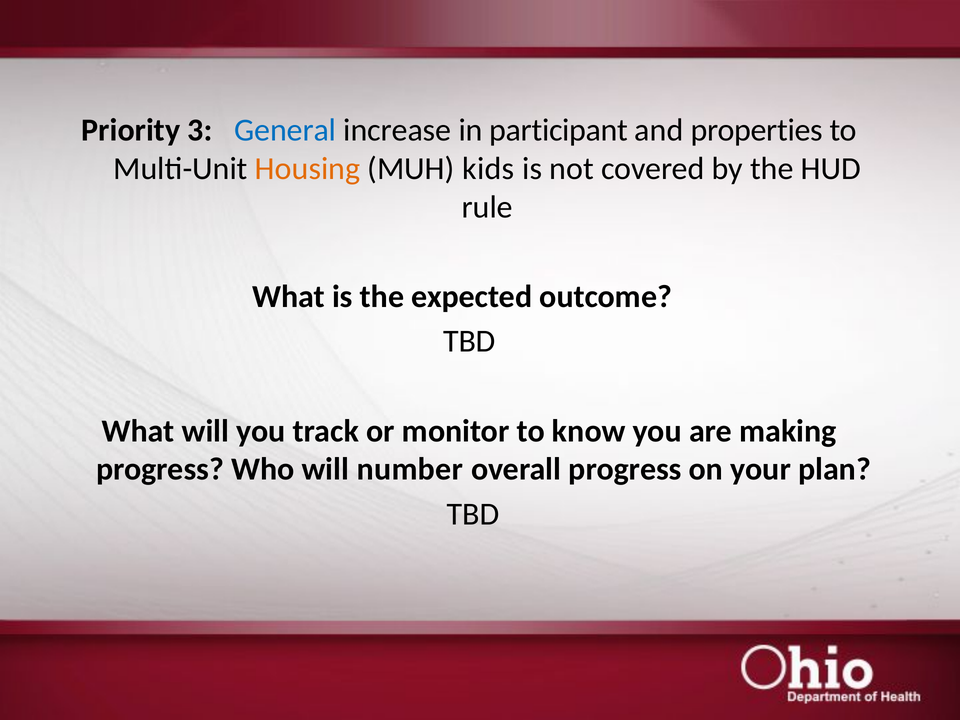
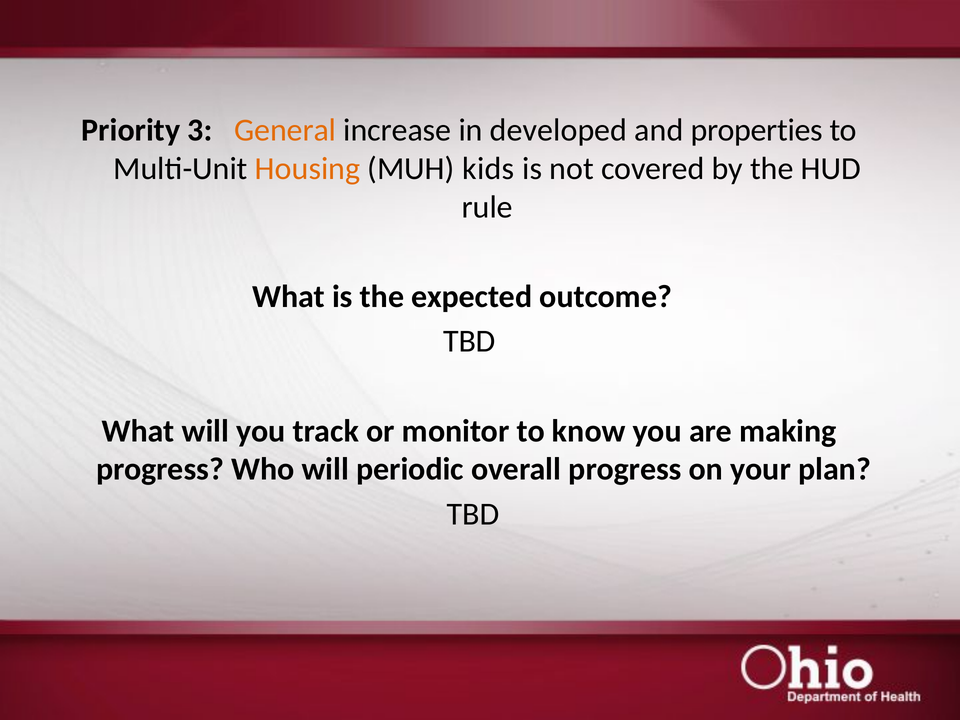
General colour: blue -> orange
participant: participant -> developed
number: number -> periodic
